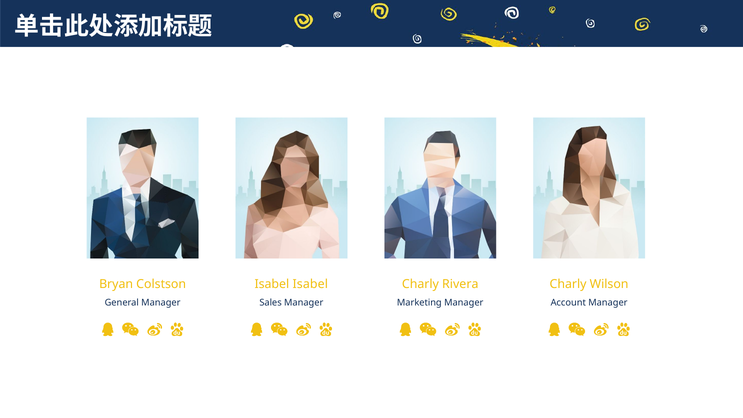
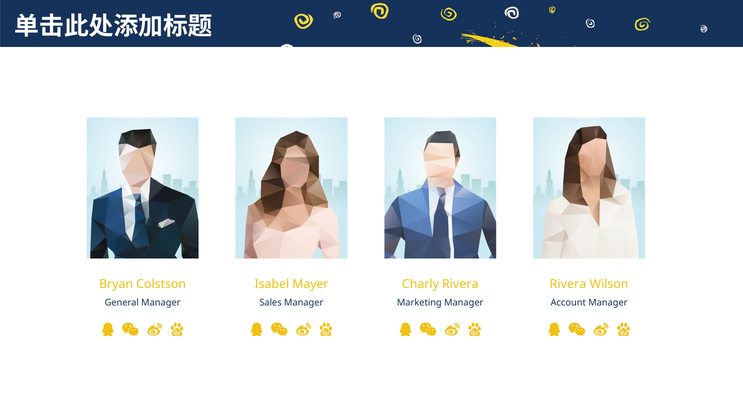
Isabel Isabel: Isabel -> Mayer
Charly at (568, 284): Charly -> Rivera
